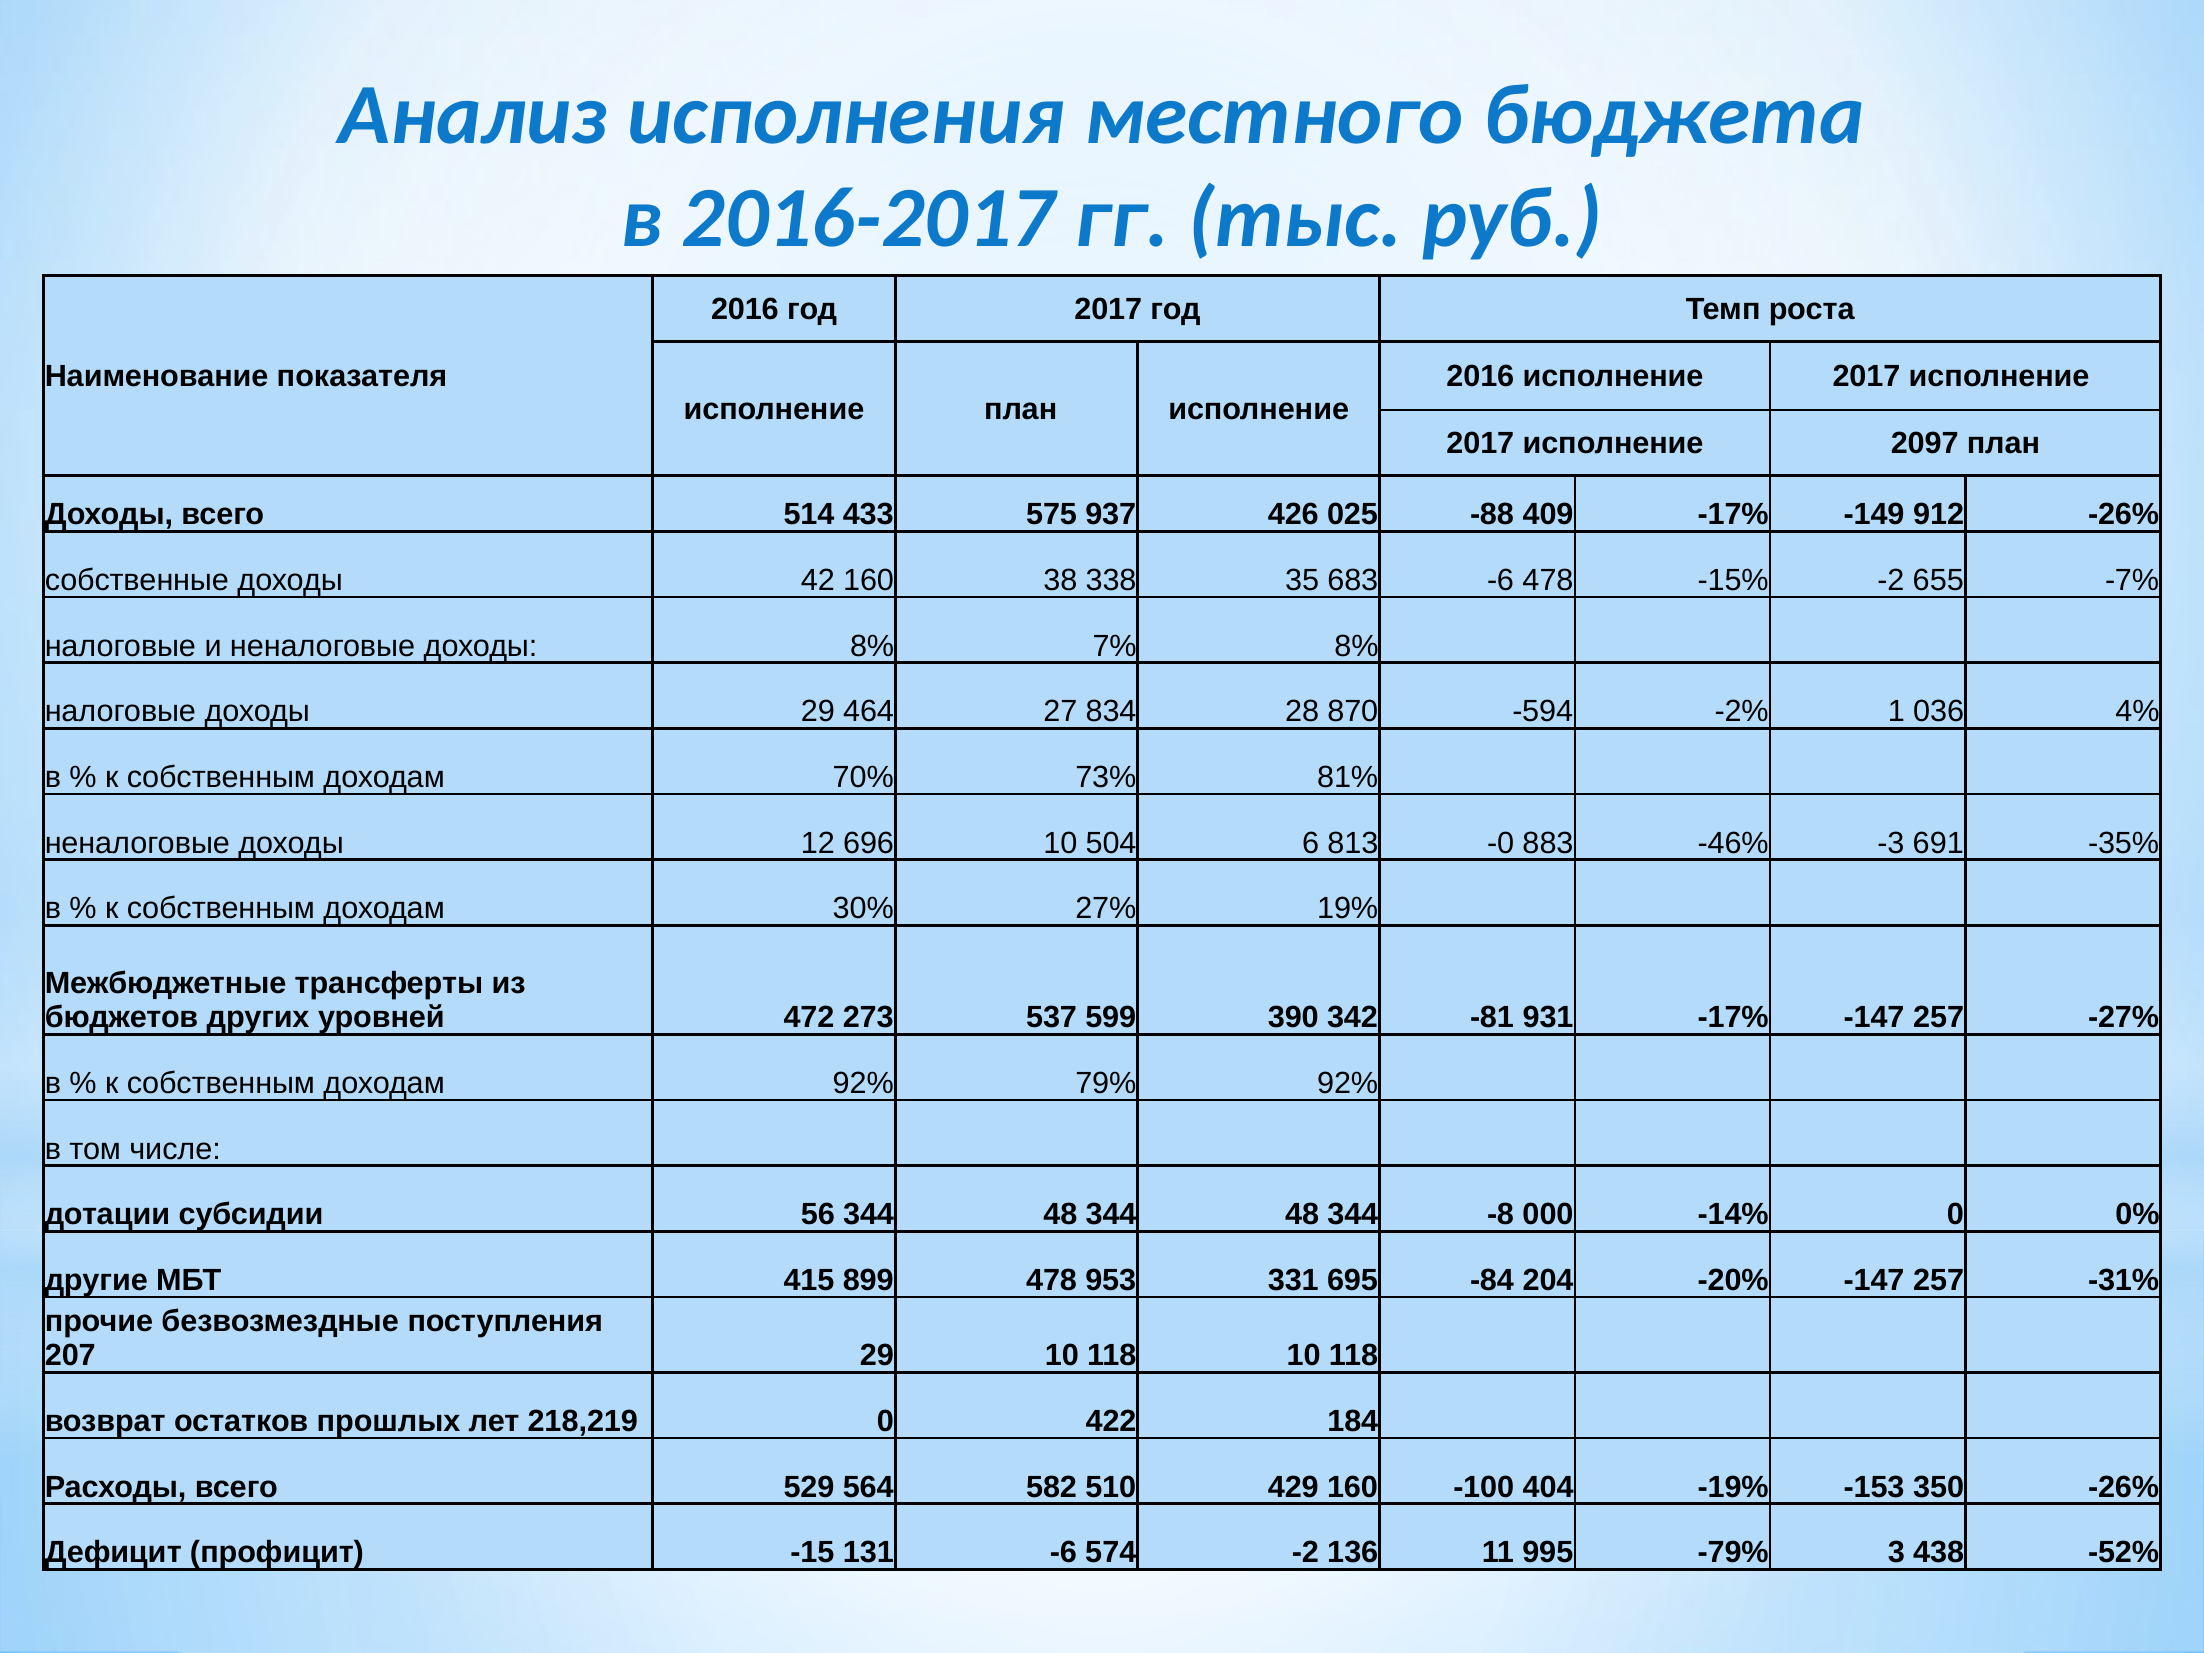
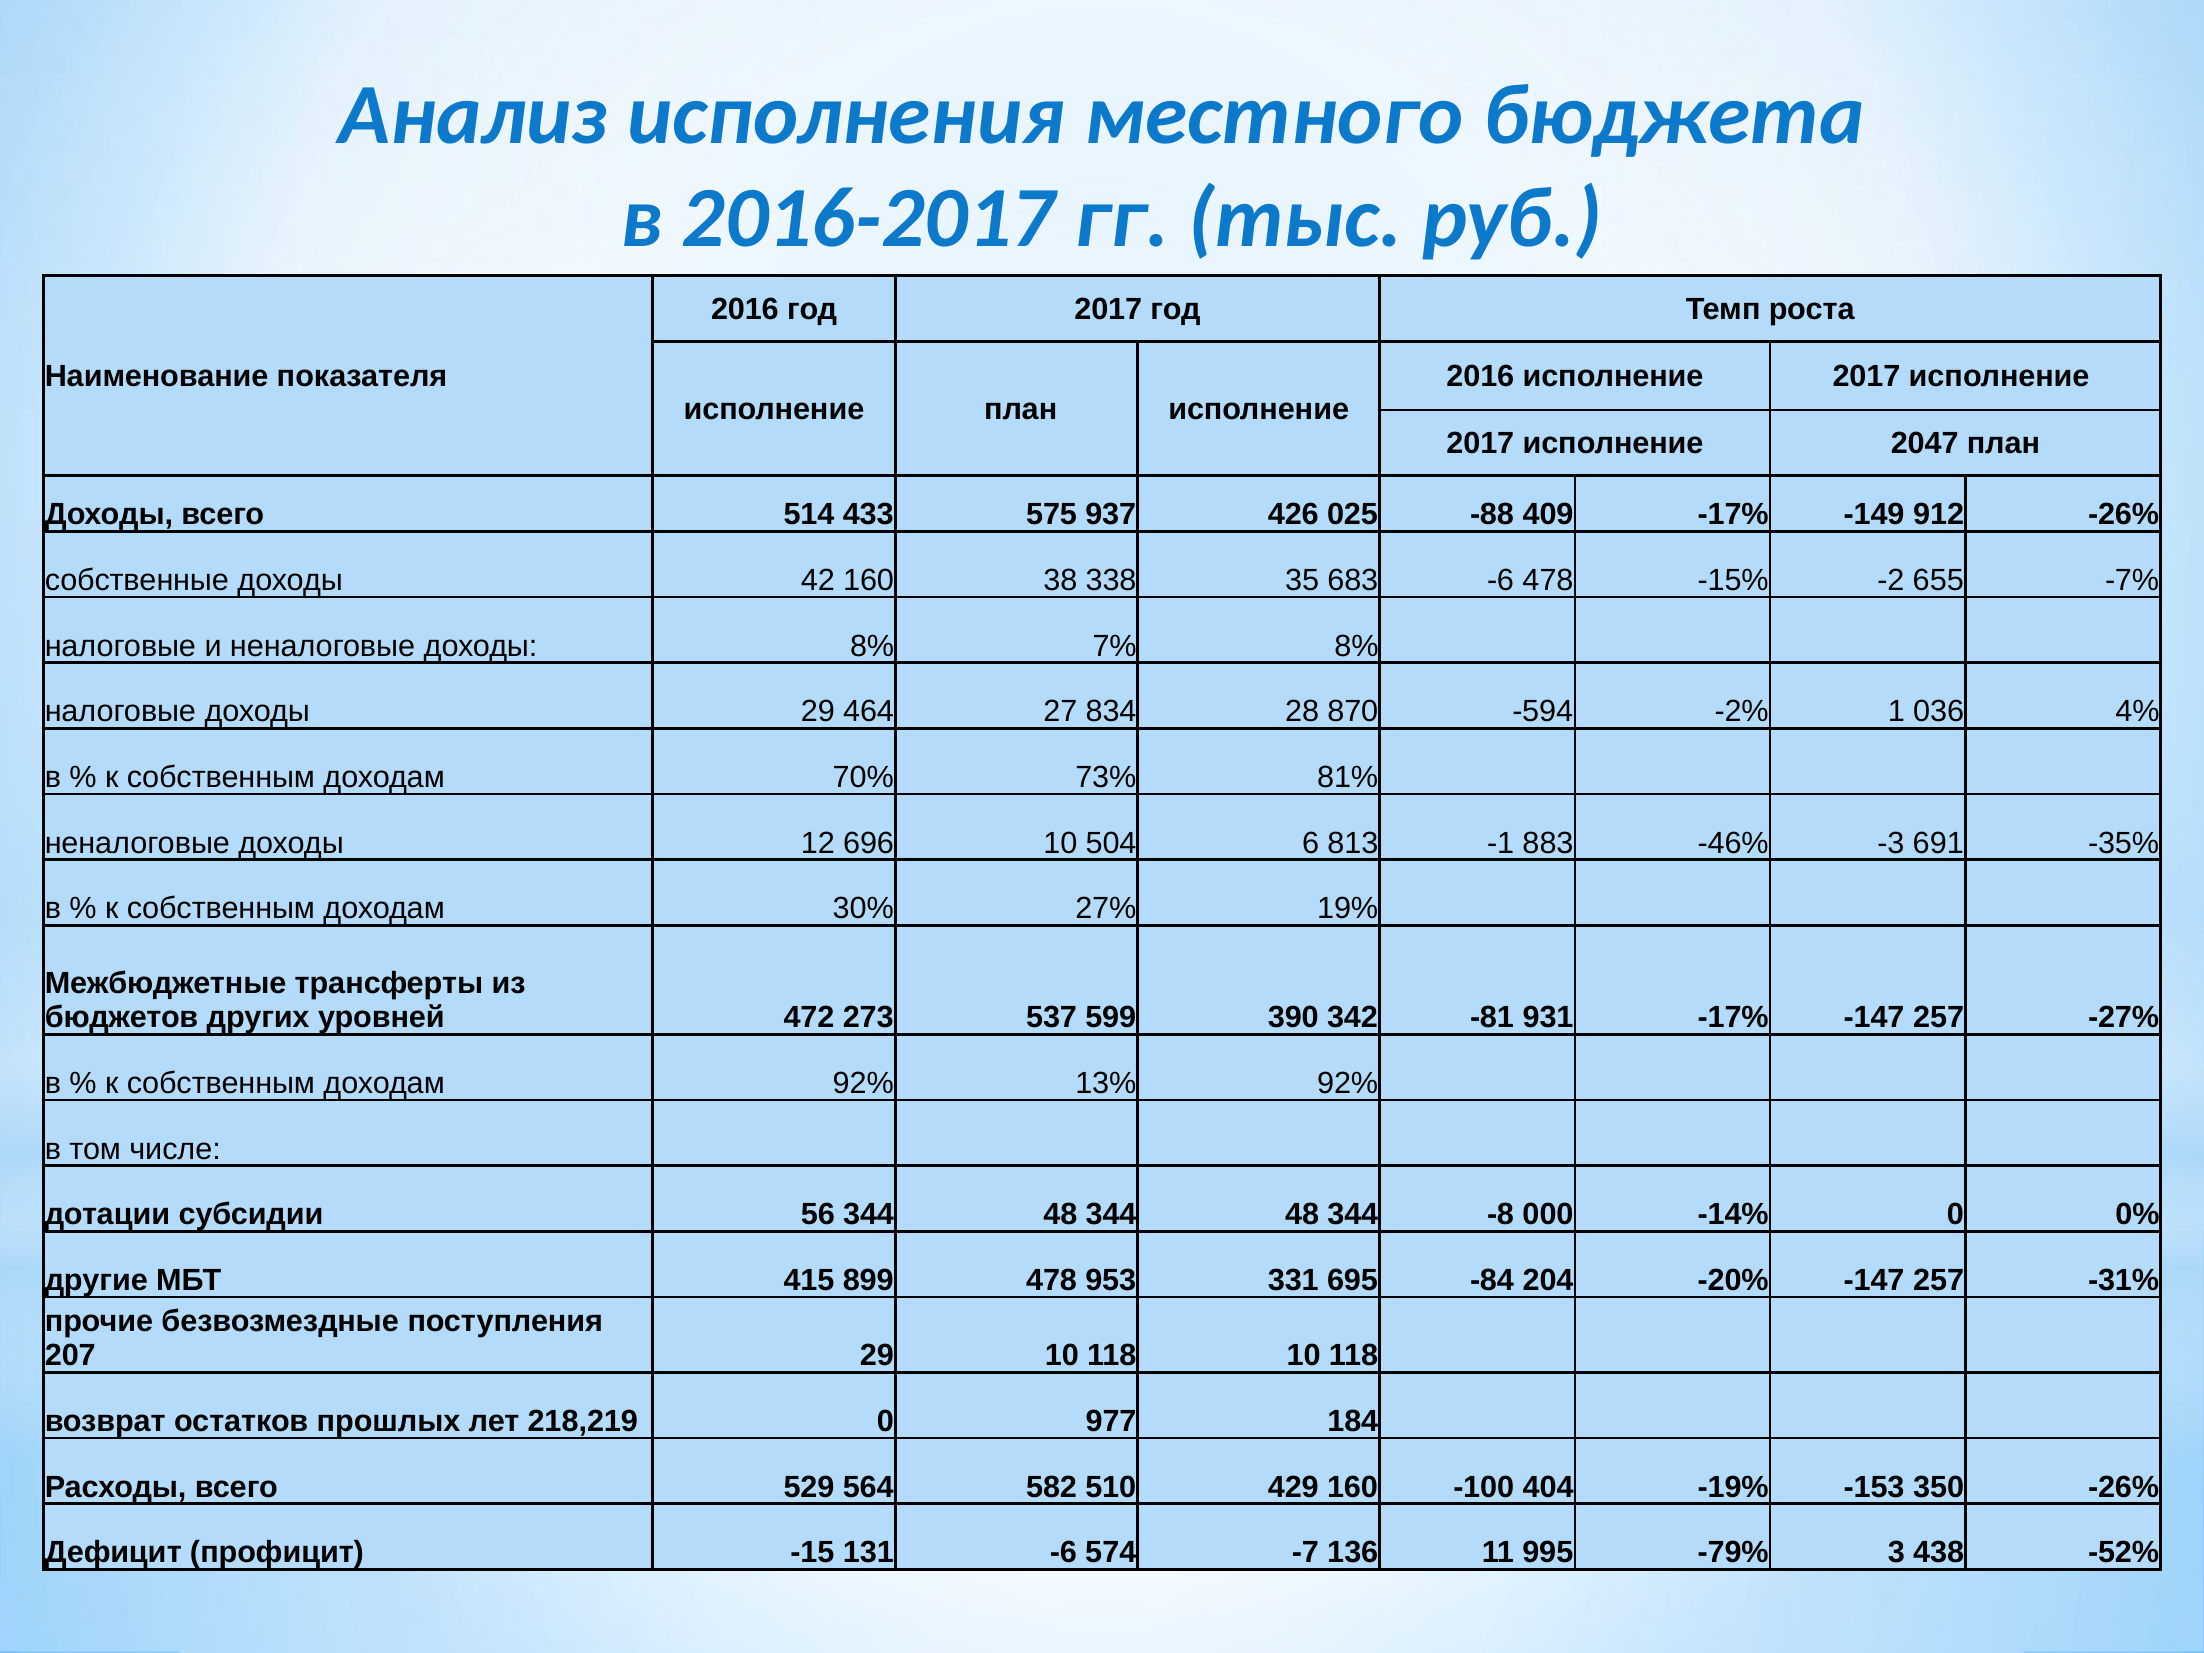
2097: 2097 -> 2047
-0: -0 -> -1
79%: 79% -> 13%
422: 422 -> 977
574 -2: -2 -> -7
